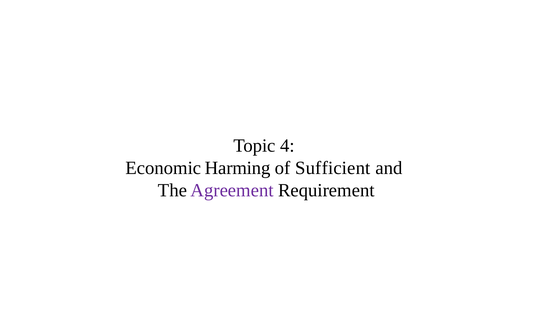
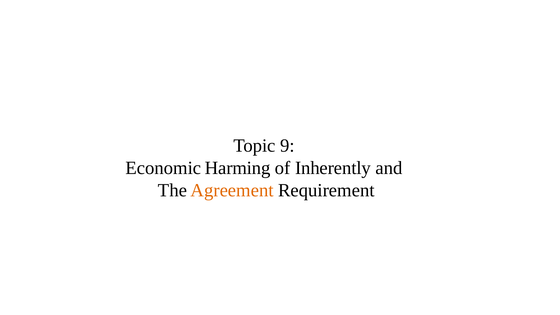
4: 4 -> 9
Sufficient: Sufficient -> Inherently
Agreement colour: purple -> orange
